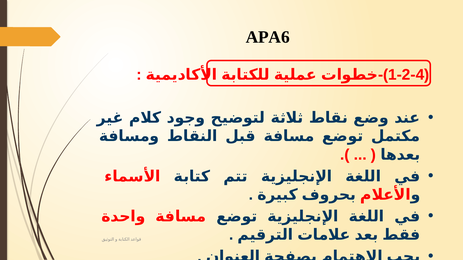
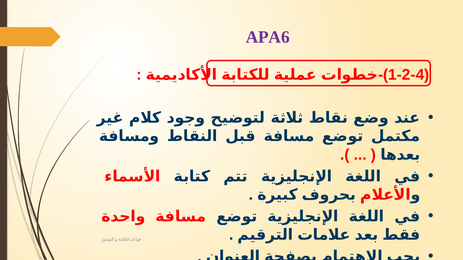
APA6 colour: black -> purple
